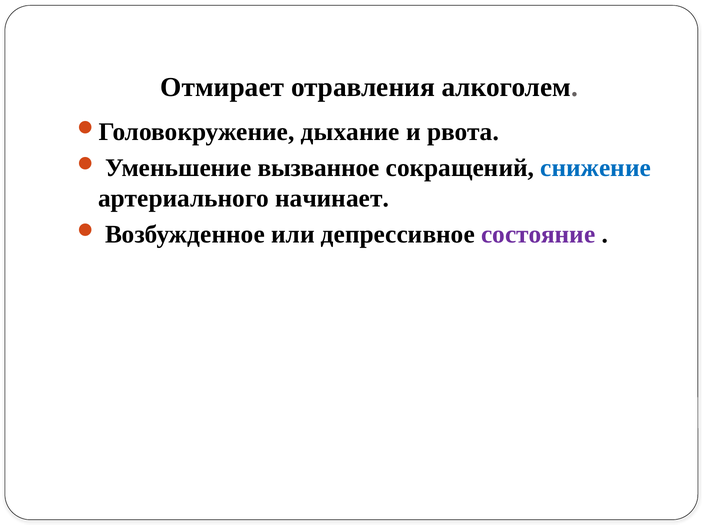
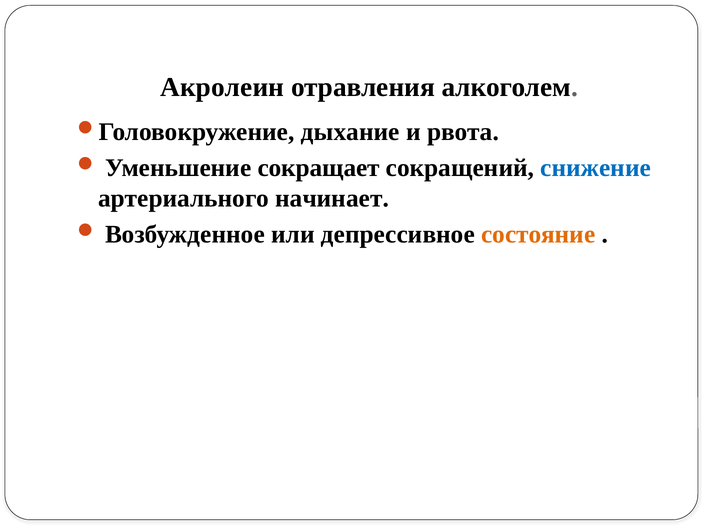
Отмирает: Отмирает -> Акролеин
вызванное: вызванное -> сокращает
состояние colour: purple -> orange
